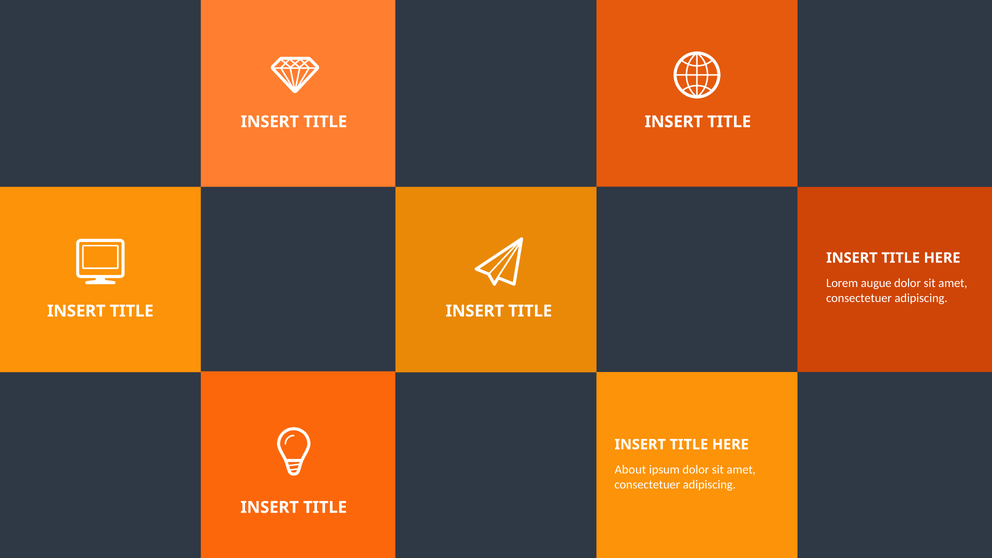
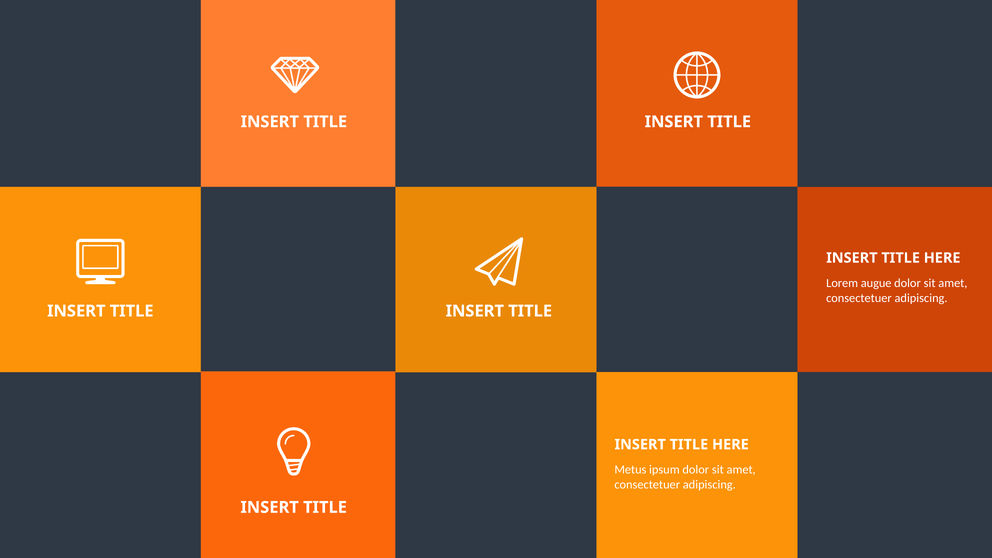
About: About -> Metus
